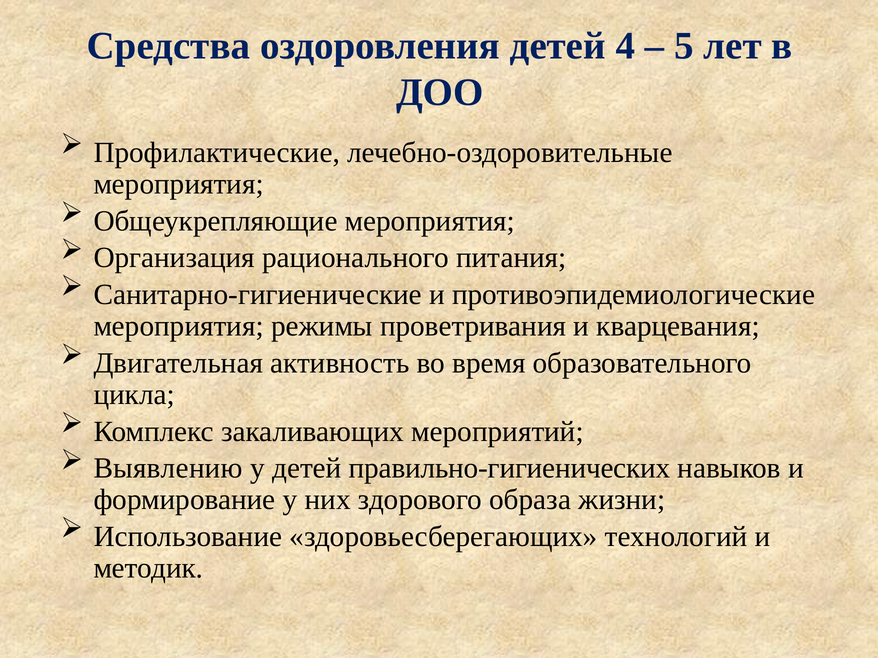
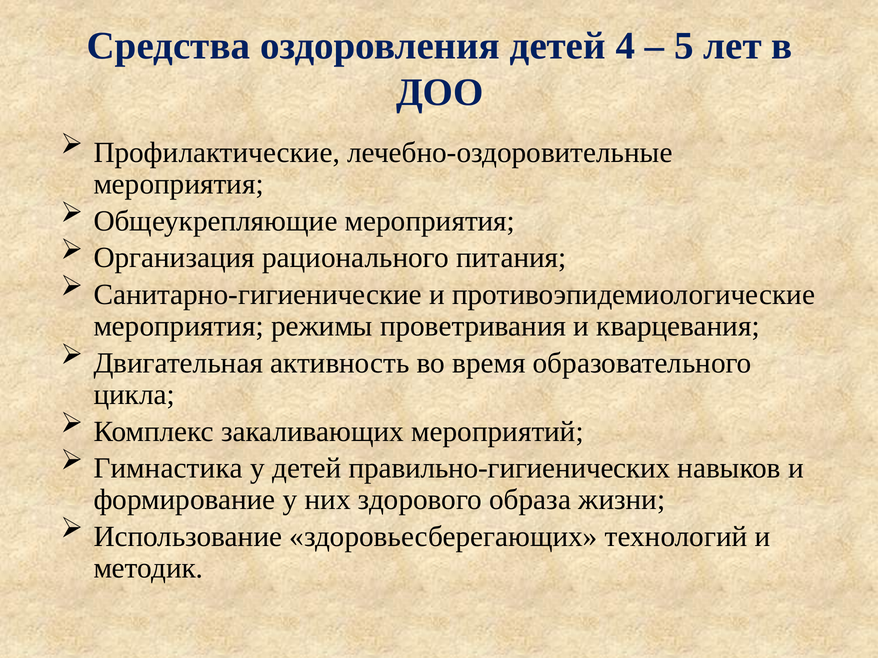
Выявлению: Выявлению -> Гимнастика
